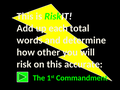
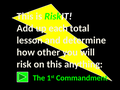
words: words -> lesson
accurate: accurate -> anything
